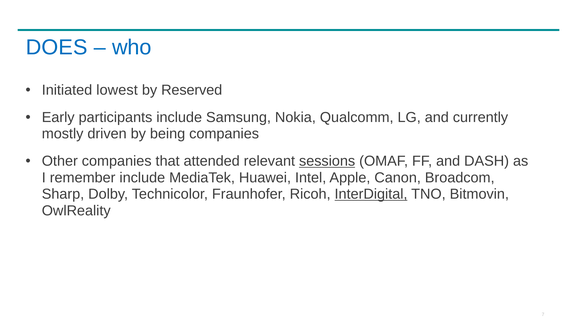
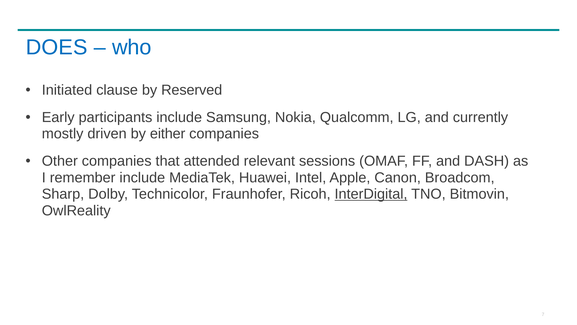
lowest: lowest -> clause
being: being -> either
sessions underline: present -> none
